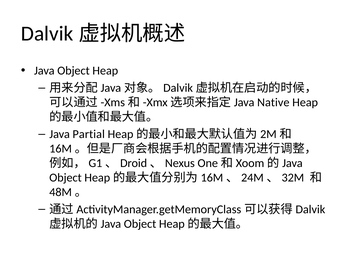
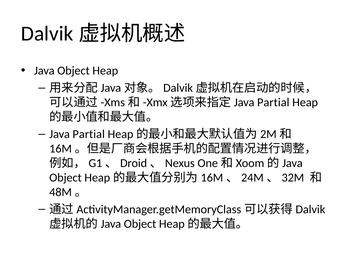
Native at (273, 103): Native -> Partial
